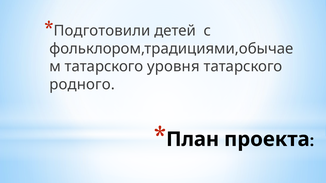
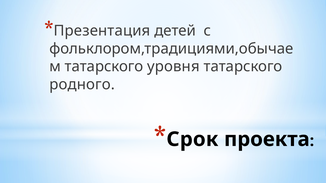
Подготовили: Подготовили -> Презентация
План: План -> Срок
